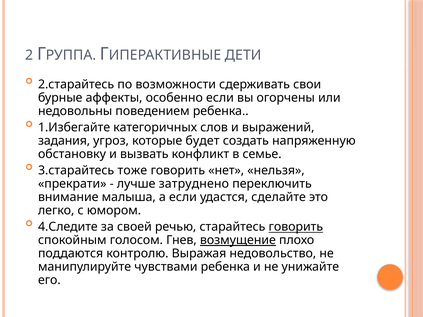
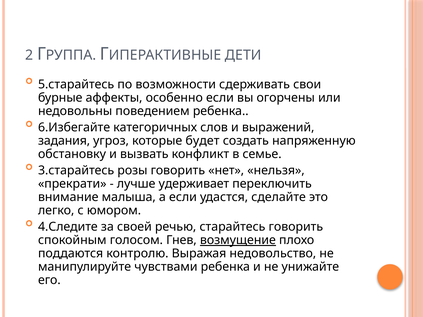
2.старайтесь: 2.старайтесь -> 5.старайтесь
1.Избегайте: 1.Избегайте -> 6.Избегайте
тоже: тоже -> розы
затруднено: затруднено -> удерживает
говорить at (296, 227) underline: present -> none
